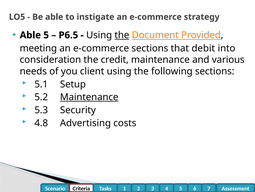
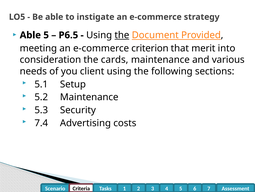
e-commerce sections: sections -> criterion
debit: debit -> merit
credit: credit -> cards
Maintenance at (89, 97) underline: present -> none
4.8: 4.8 -> 7.4
